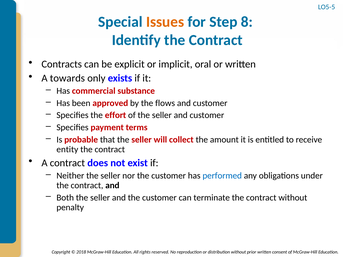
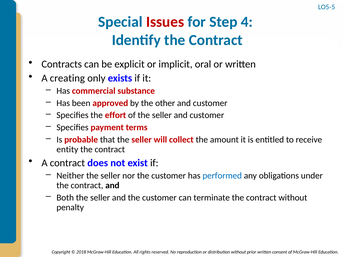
Issues colour: orange -> red
8: 8 -> 4
towards: towards -> creating
flows: flows -> other
